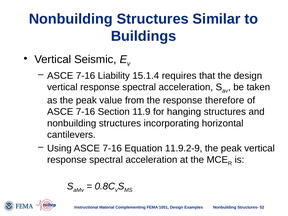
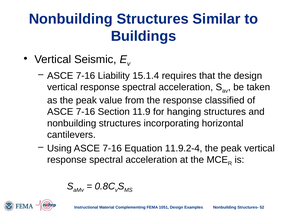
therefore: therefore -> classified
11.9.2-9: 11.9.2-9 -> 11.9.2-4
